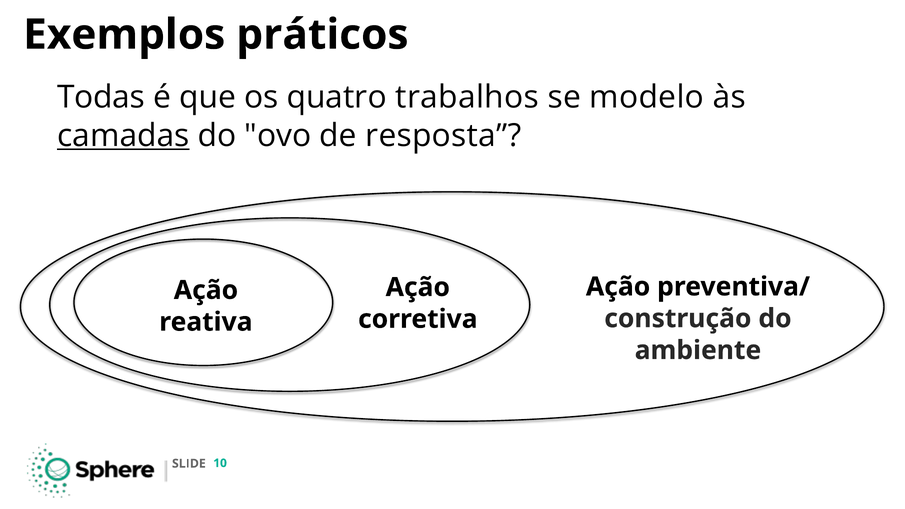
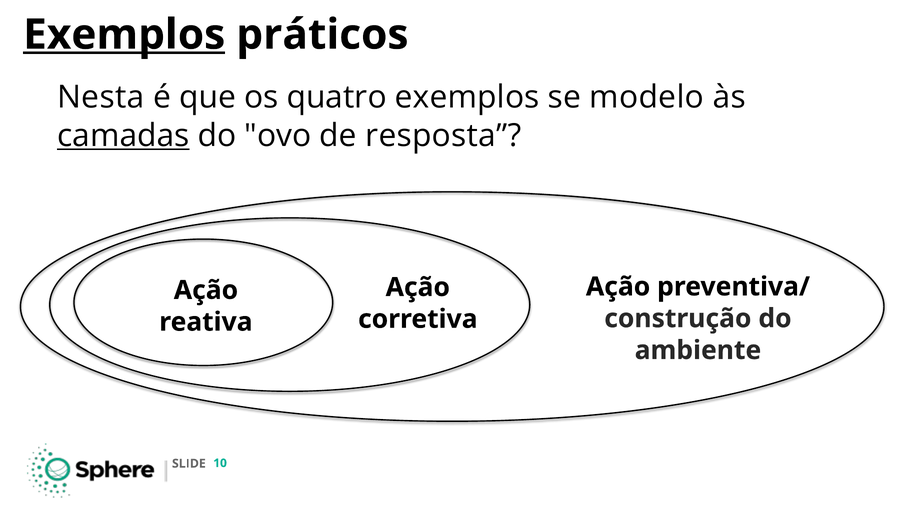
Exemplos at (124, 35) underline: none -> present
Todas: Todas -> Nesta
quatro trabalhos: trabalhos -> exemplos
